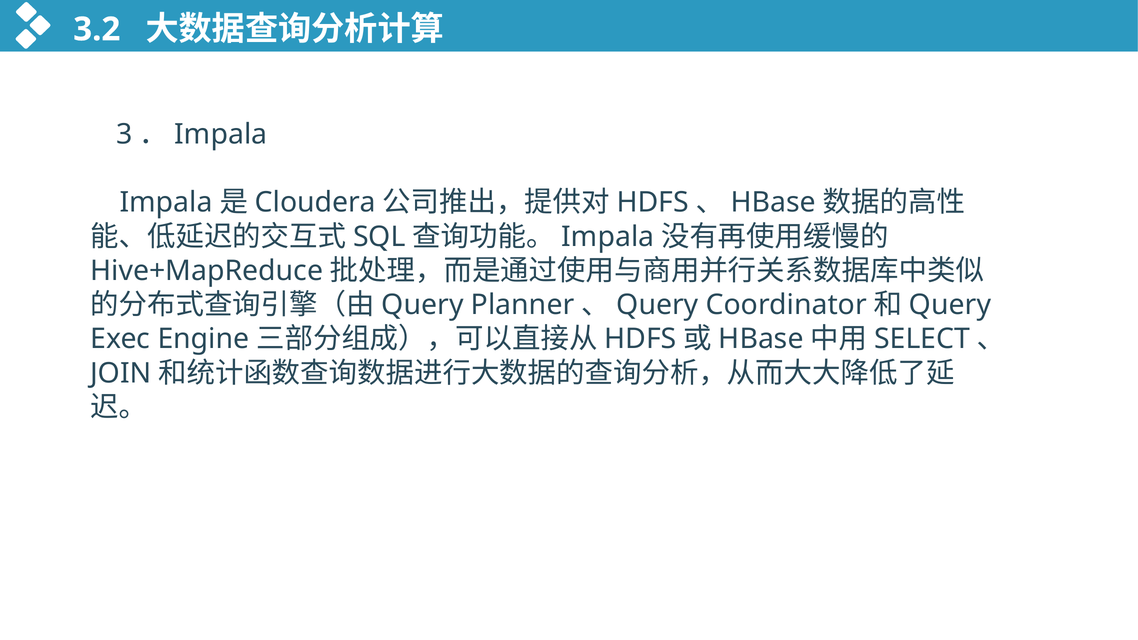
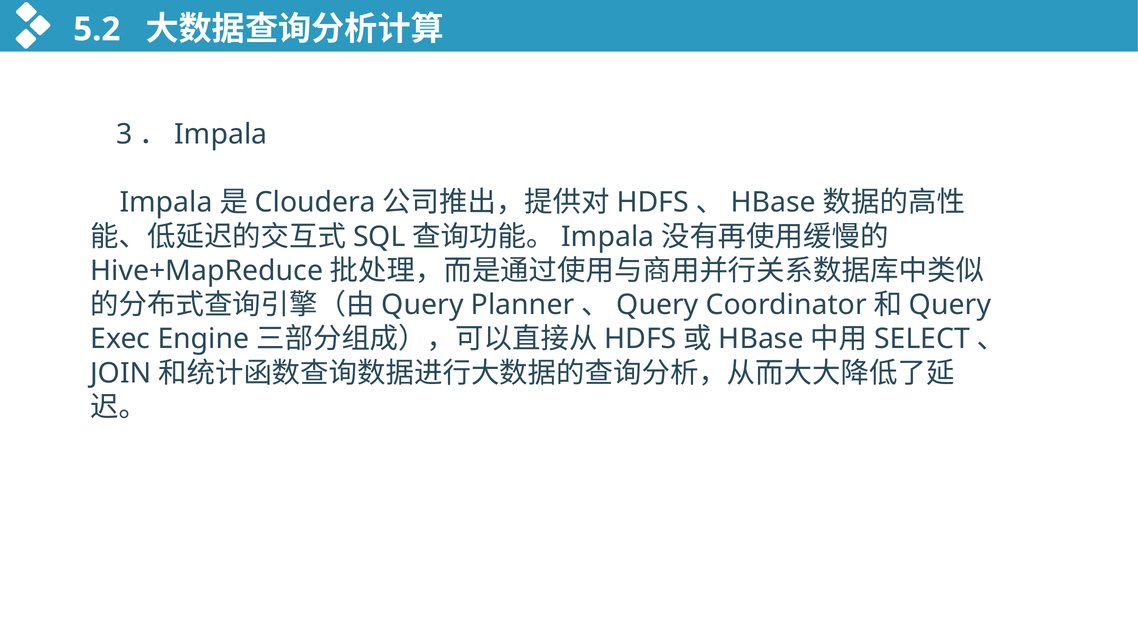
3.2: 3.2 -> 5.2
